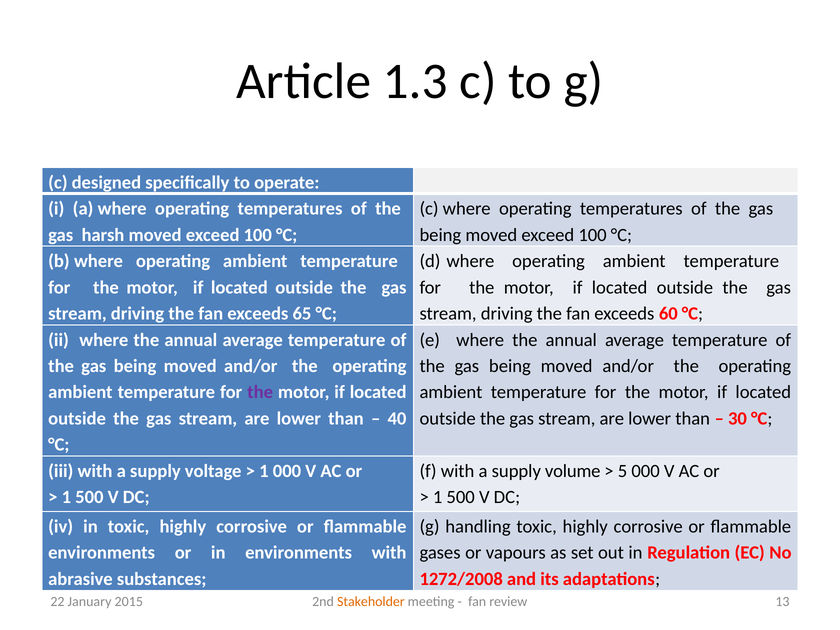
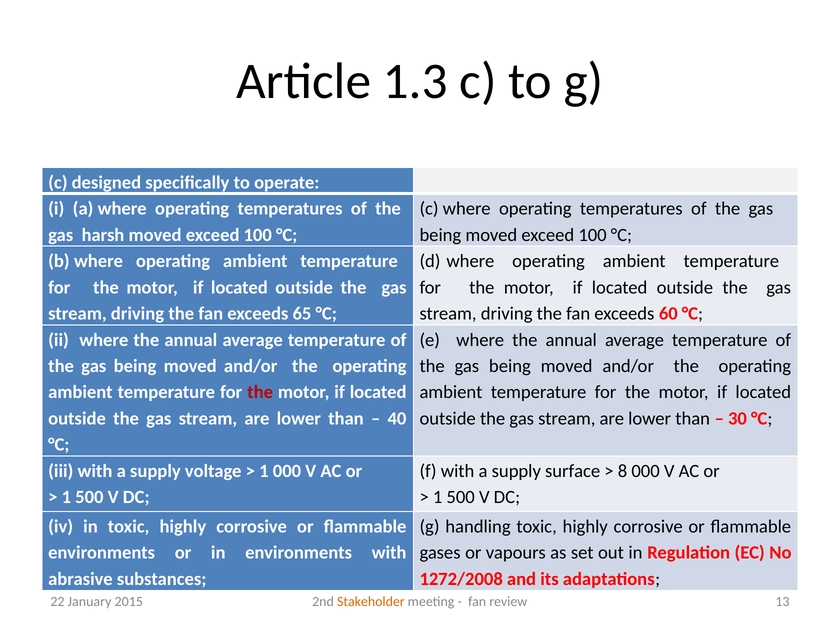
the at (260, 392) colour: purple -> red
volume: volume -> surface
5: 5 -> 8
